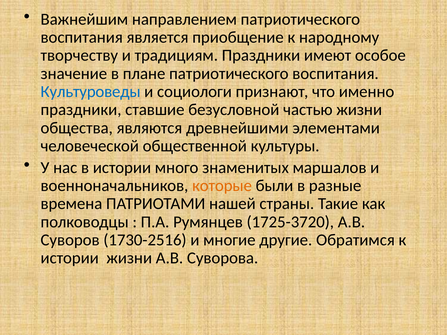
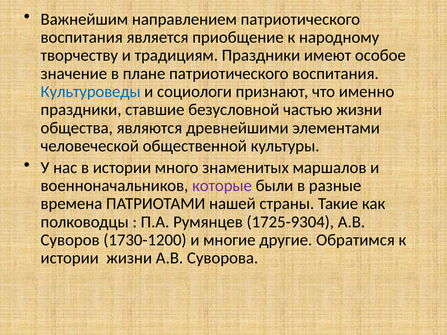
которые colour: orange -> purple
1725-3720: 1725-3720 -> 1725-9304
1730-2516: 1730-2516 -> 1730-1200
